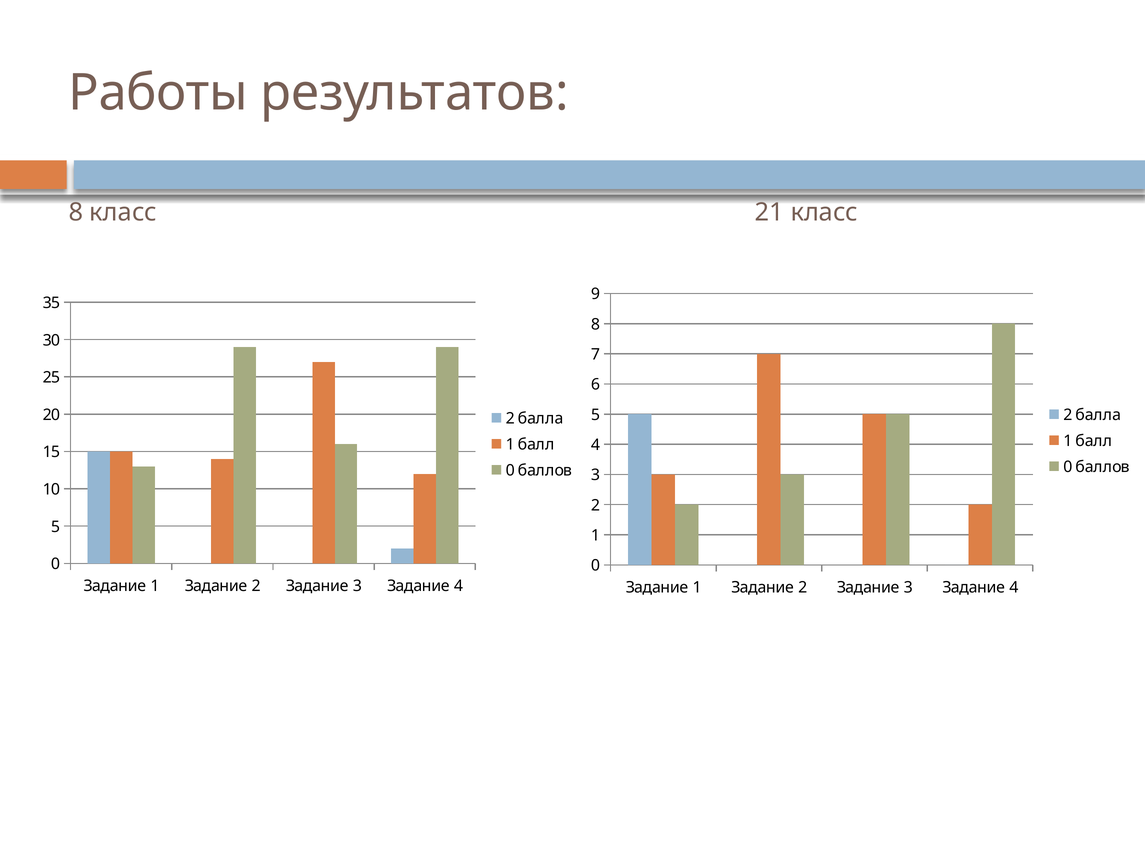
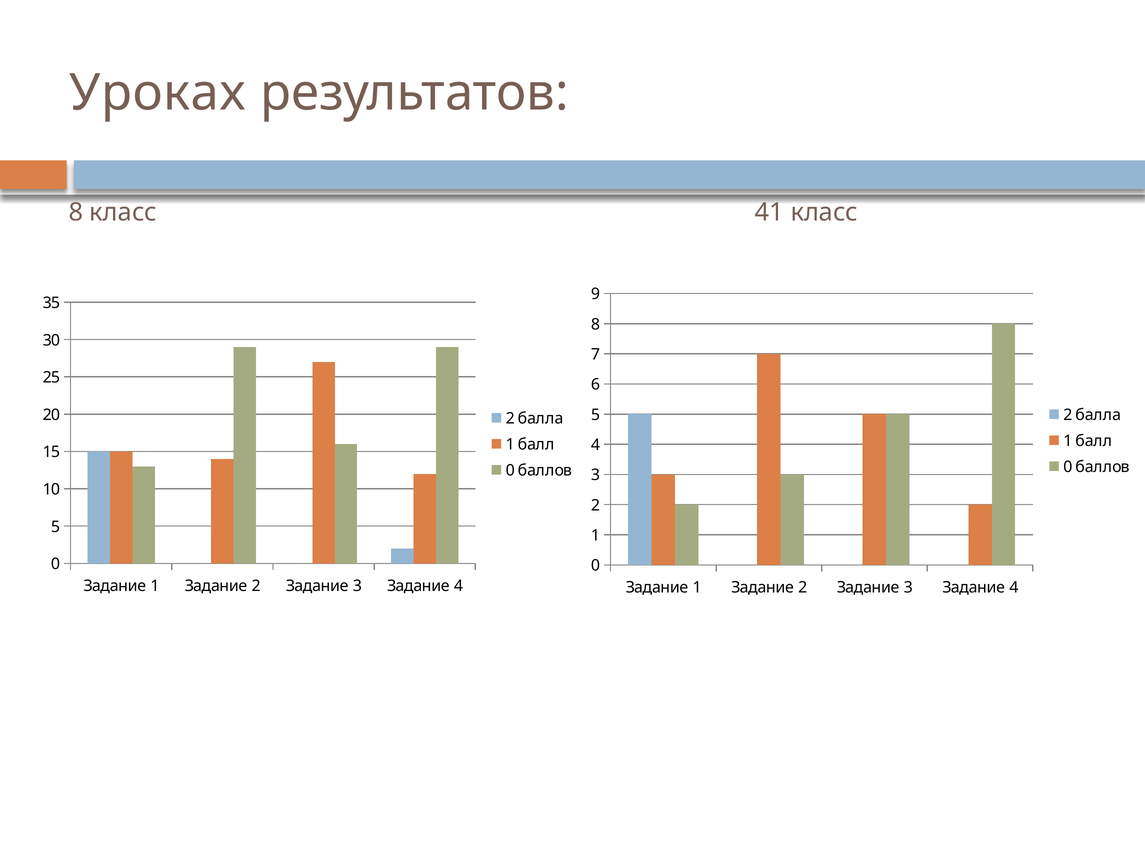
Работы: Работы -> Уроках
21: 21 -> 41
